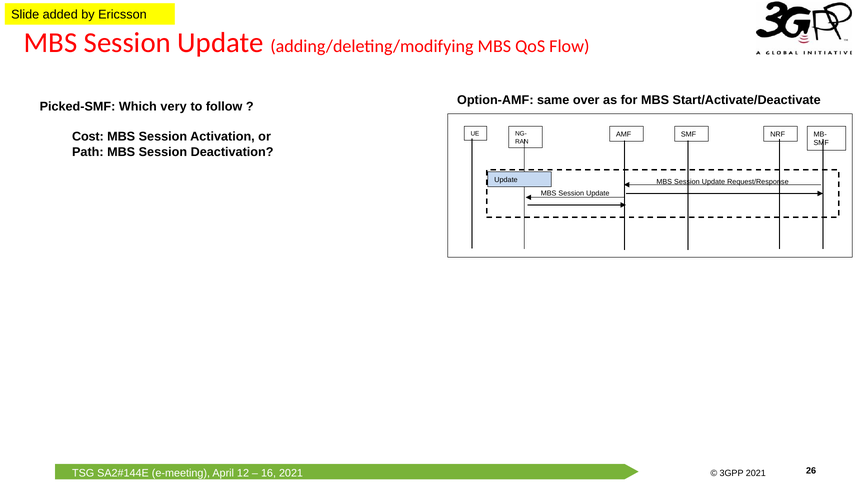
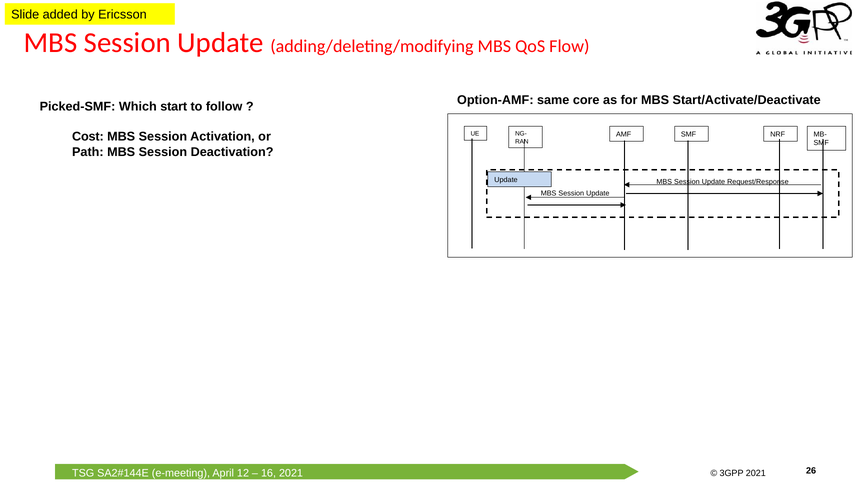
over: over -> core
very: very -> start
